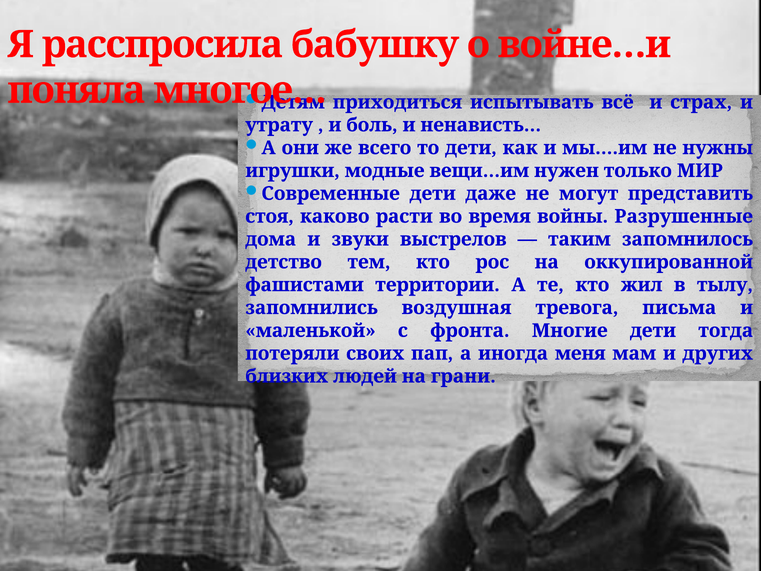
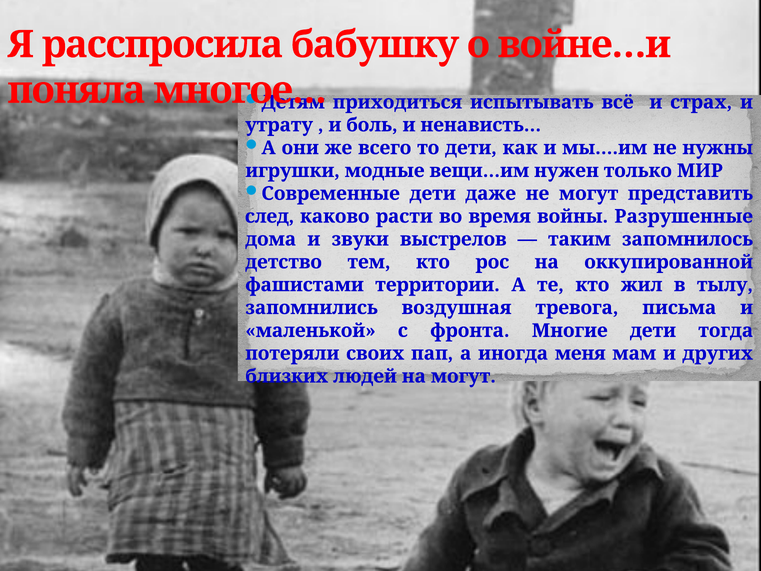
стоя: стоя -> след
на грани: грани -> могут
